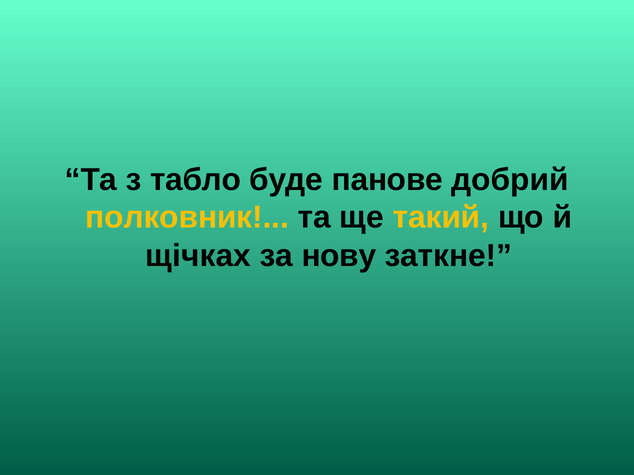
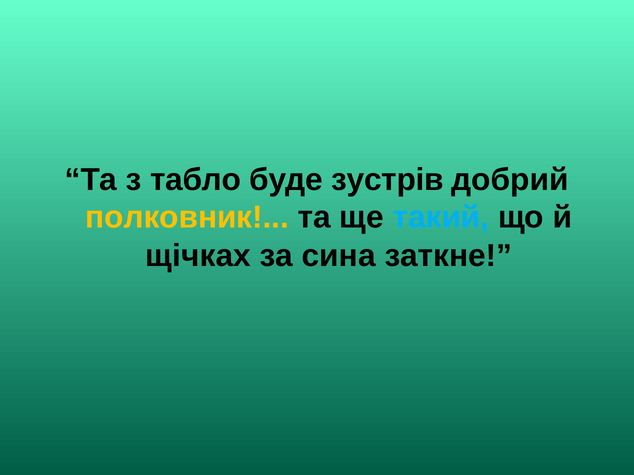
панове: панове -> зустрів
такий colour: yellow -> light blue
нову: нову -> сина
